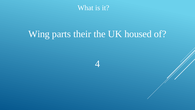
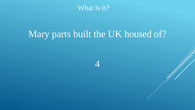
Wing: Wing -> Mary
their: their -> built
